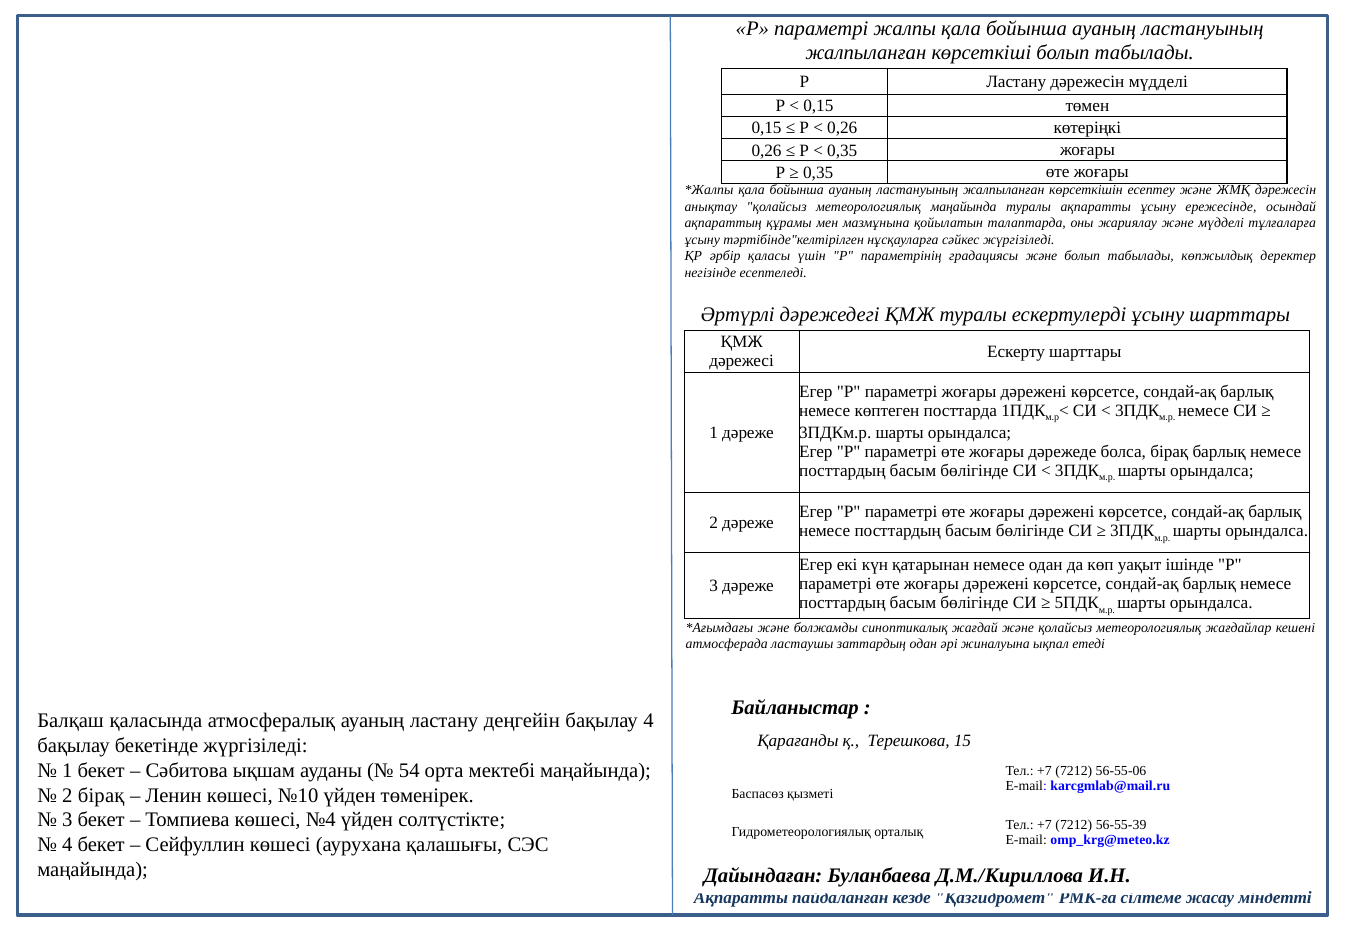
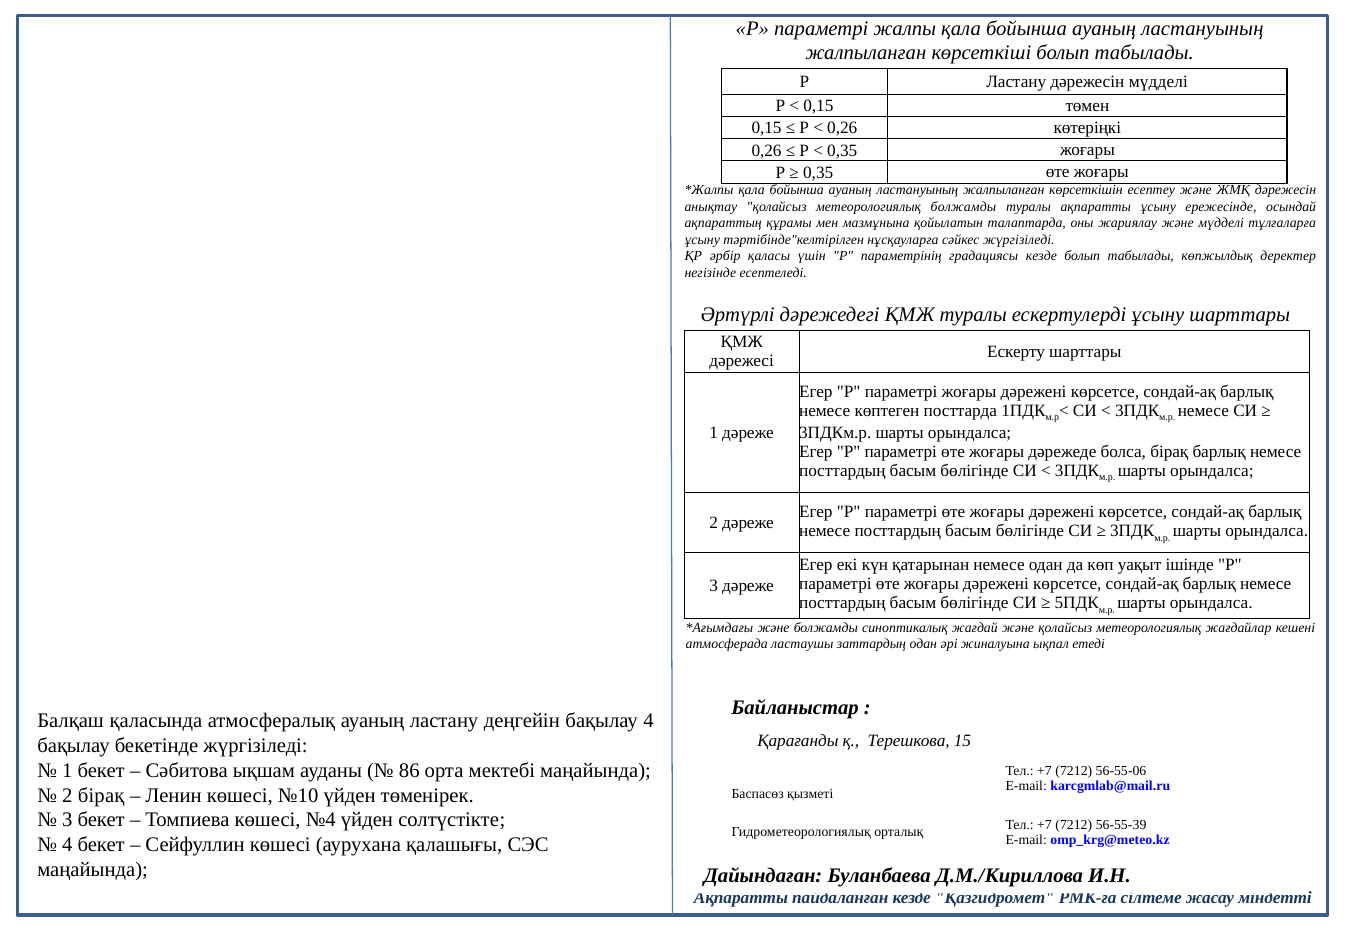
метеорологиялық маңайында: маңайында -> болжамды
градациясы және: және -> кезде
54: 54 -> 86
